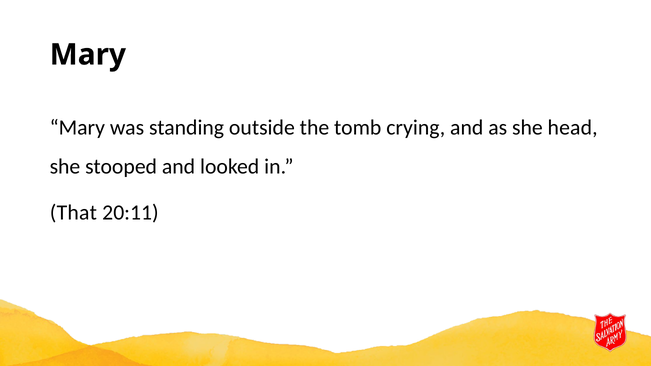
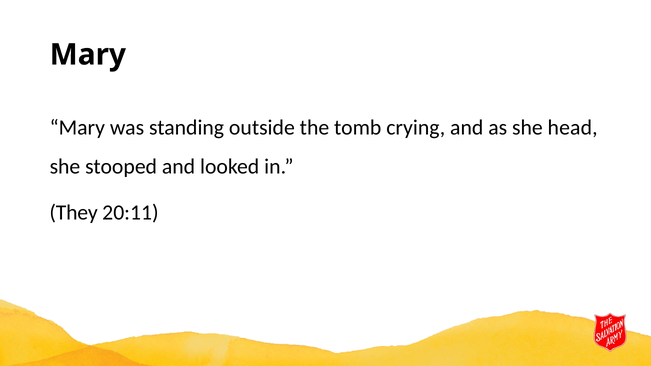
That: That -> They
